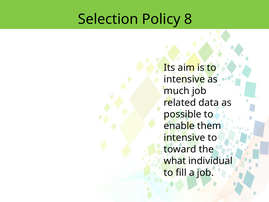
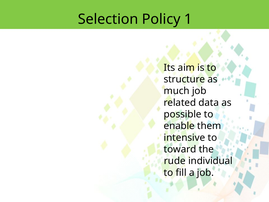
8: 8 -> 1
intensive at (184, 79): intensive -> structure
what: what -> rude
